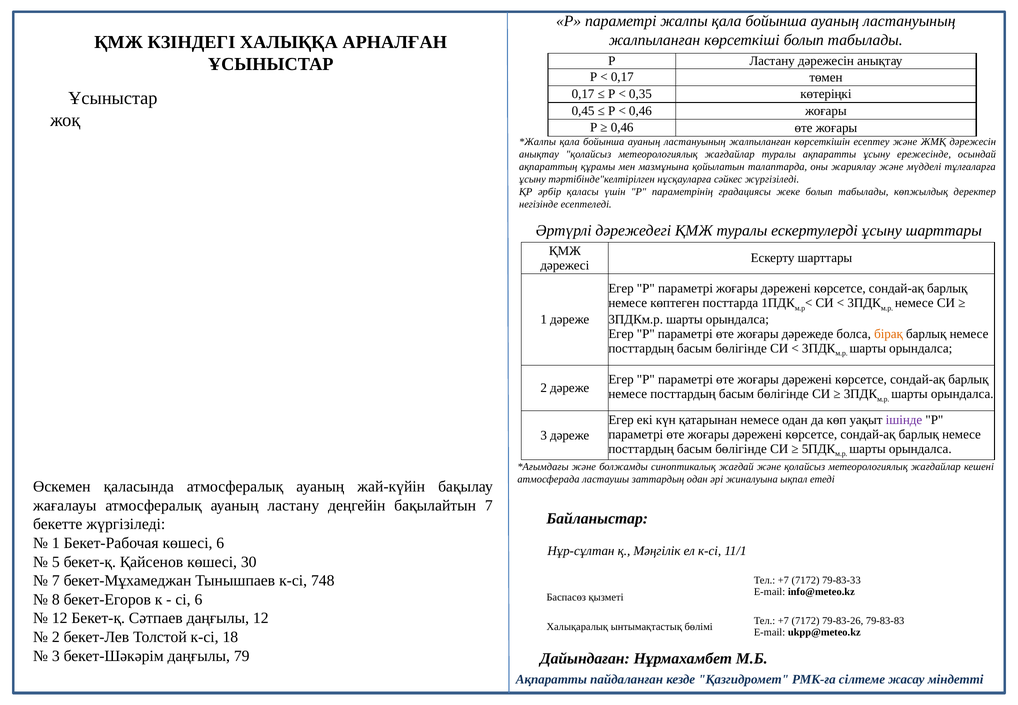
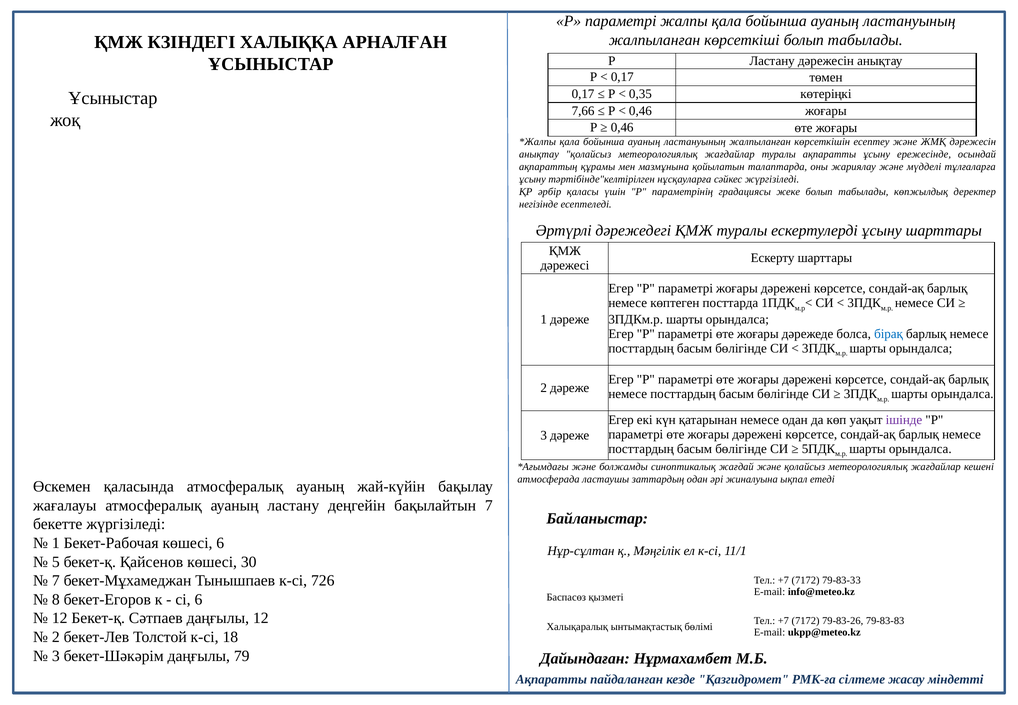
0,45: 0,45 -> 7,66
бірақ colour: orange -> blue
748: 748 -> 726
